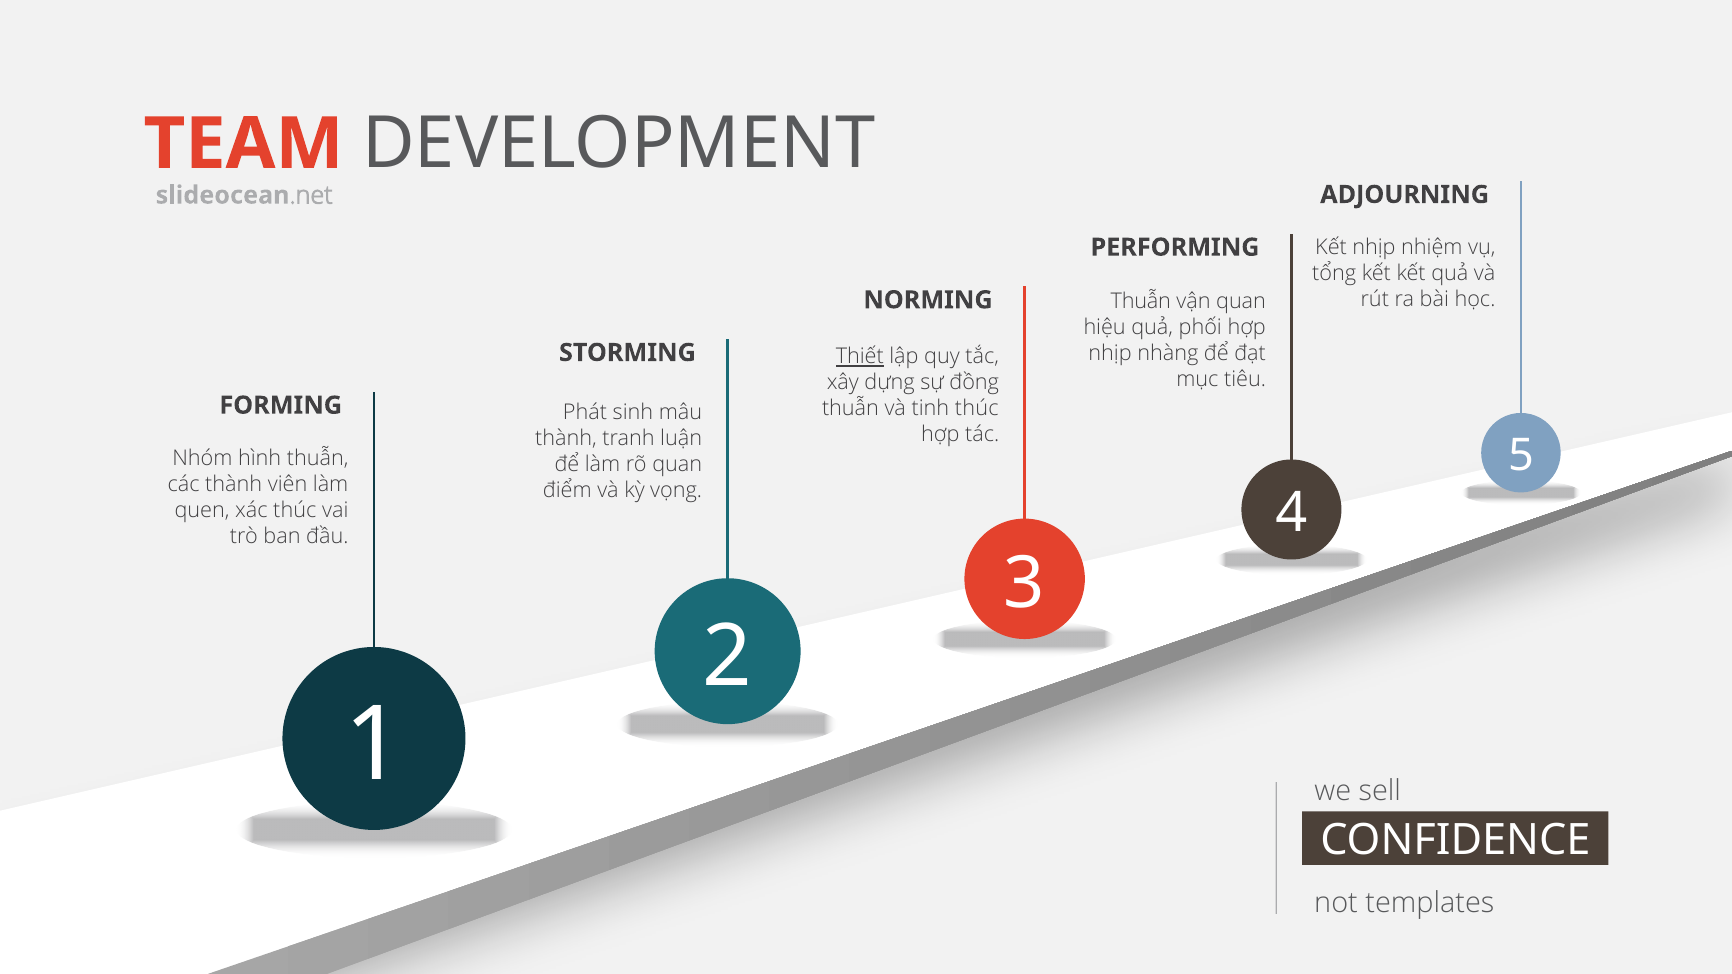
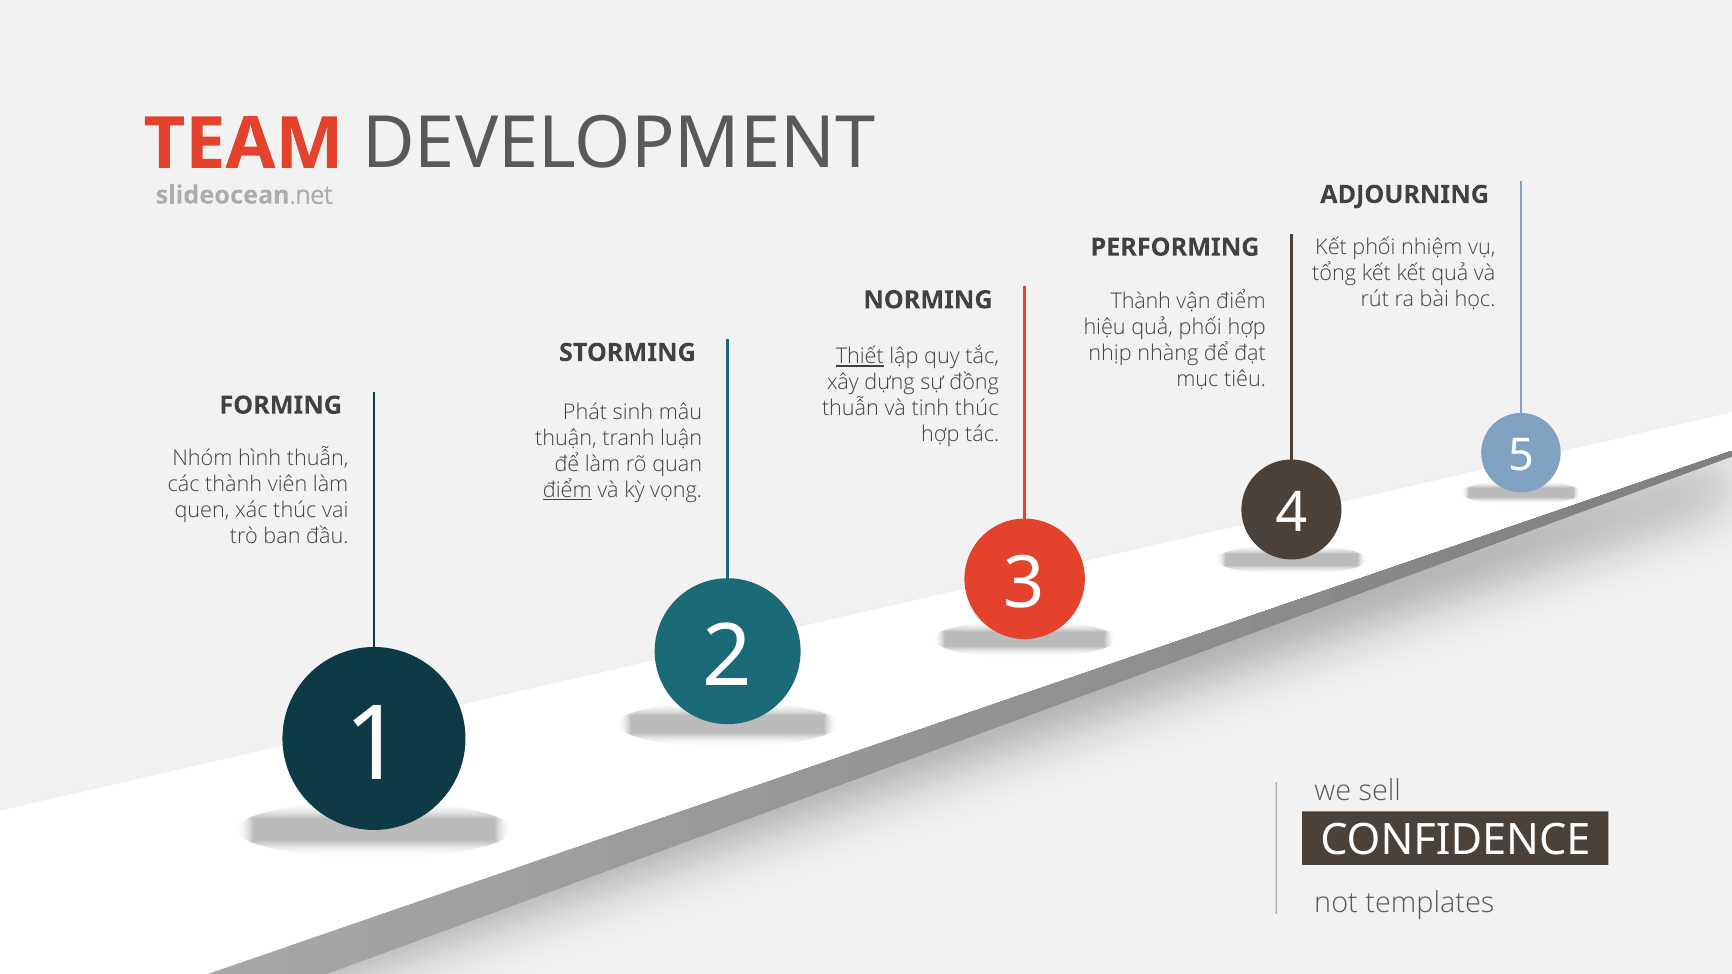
Kết nhịp: nhịp -> phối
NORMING Thuẫn: Thuẫn -> Thành
vận quan: quan -> điểm
thành at (566, 438): thành -> thuận
điểm at (567, 490) underline: none -> present
